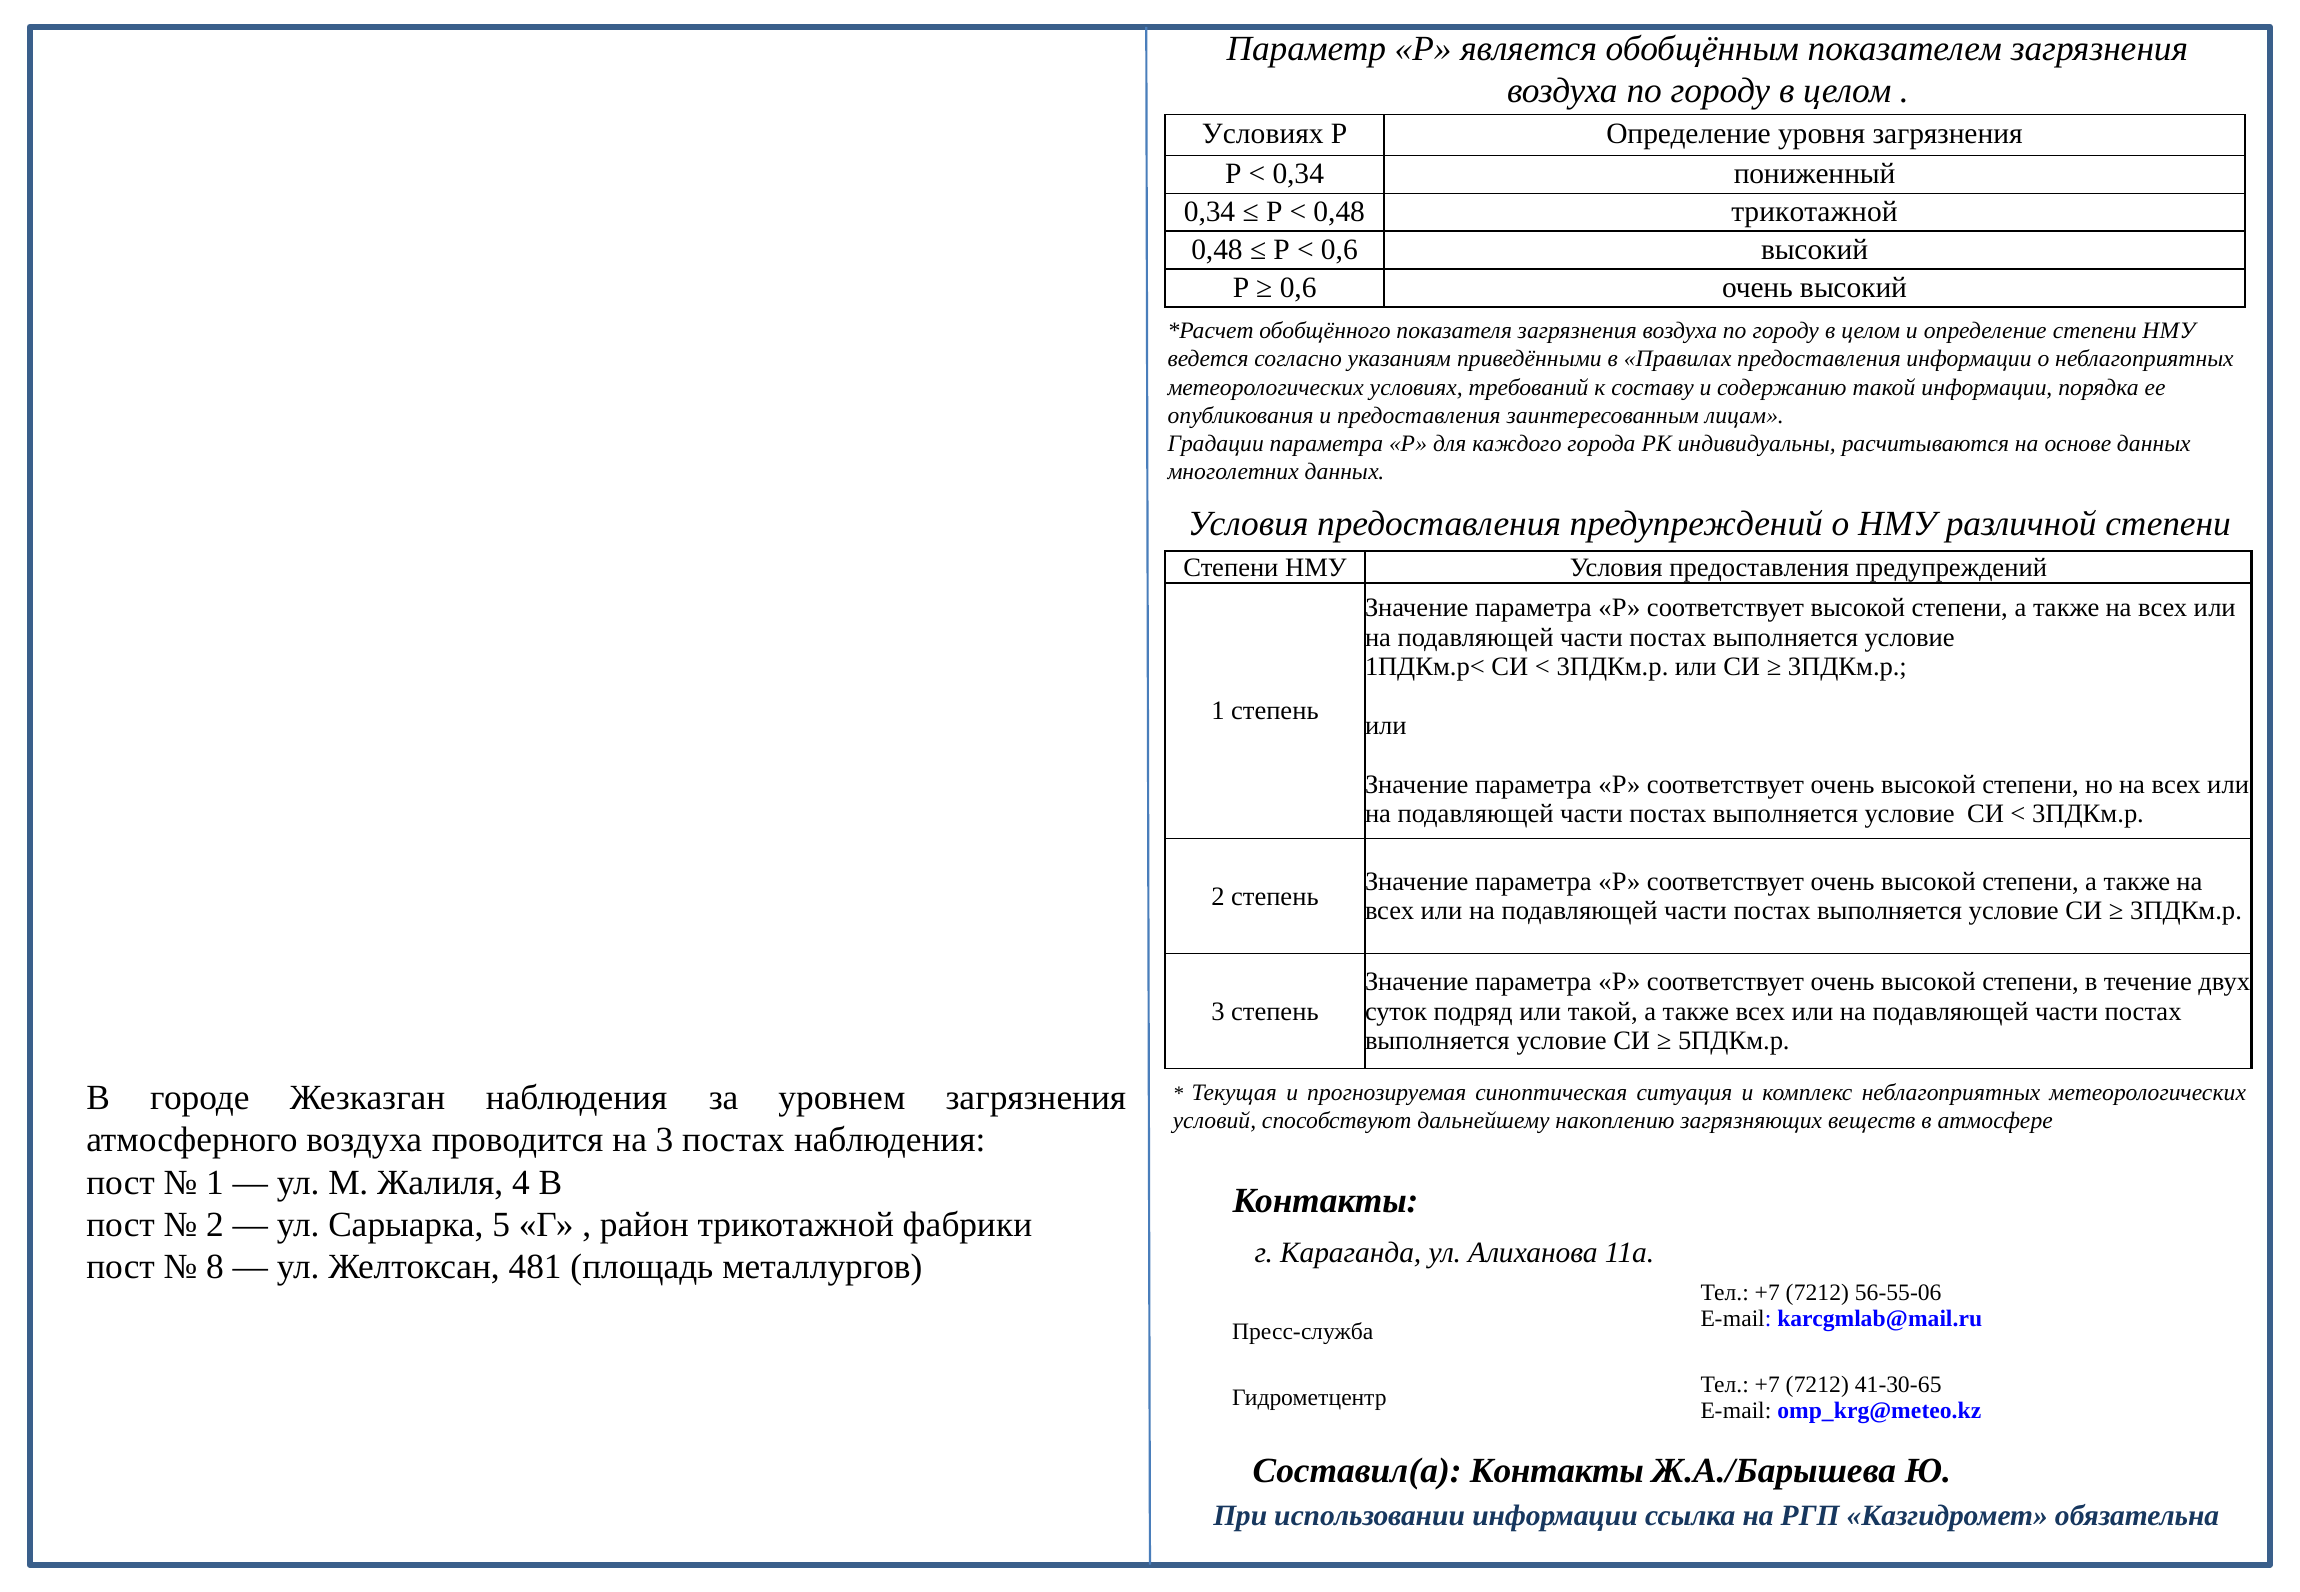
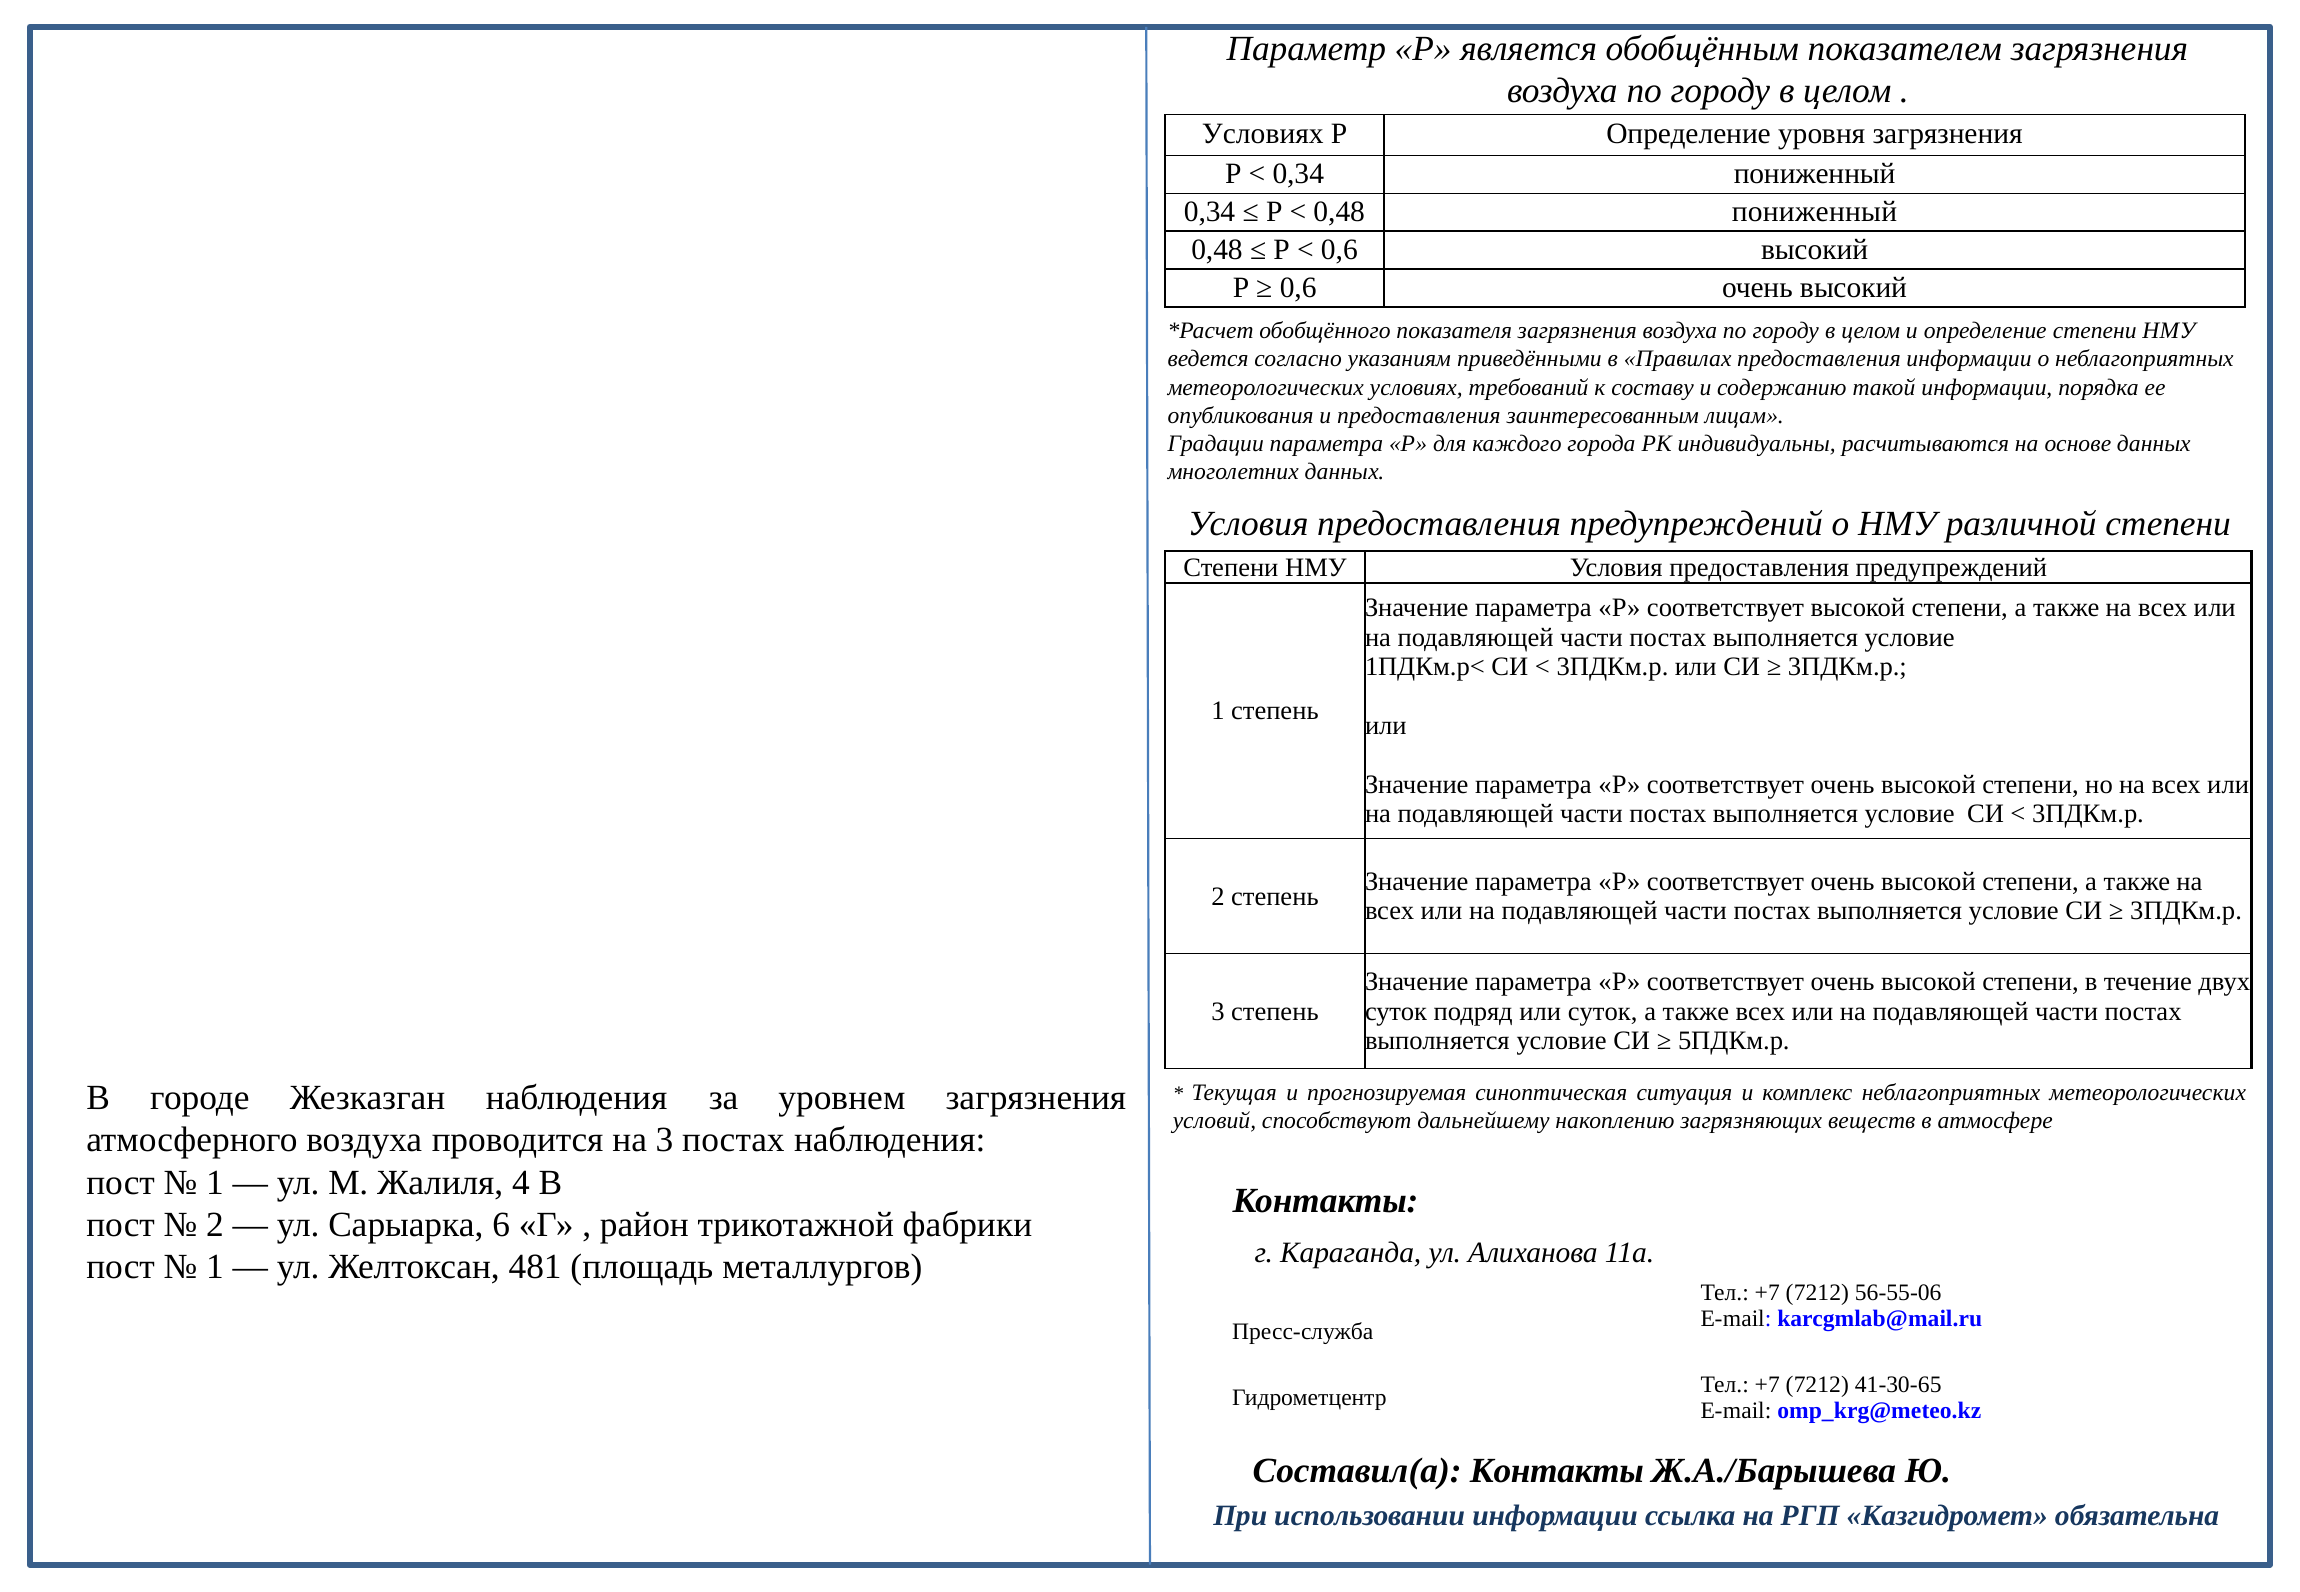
0,48 трикотажной: трикотажной -> пониженный
или такой: такой -> суток
5: 5 -> 6
8 at (215, 1268): 8 -> 1
